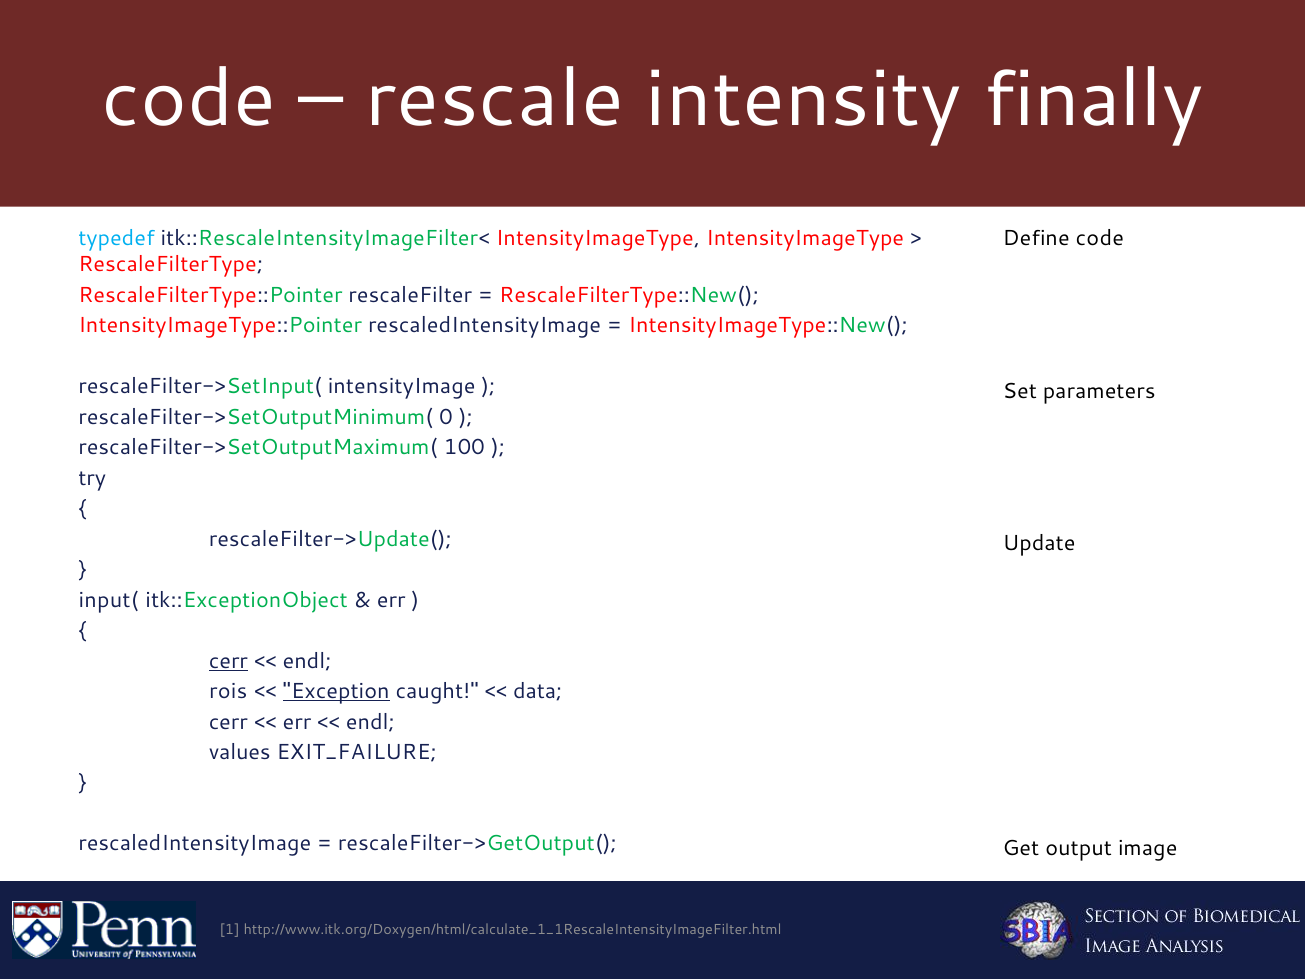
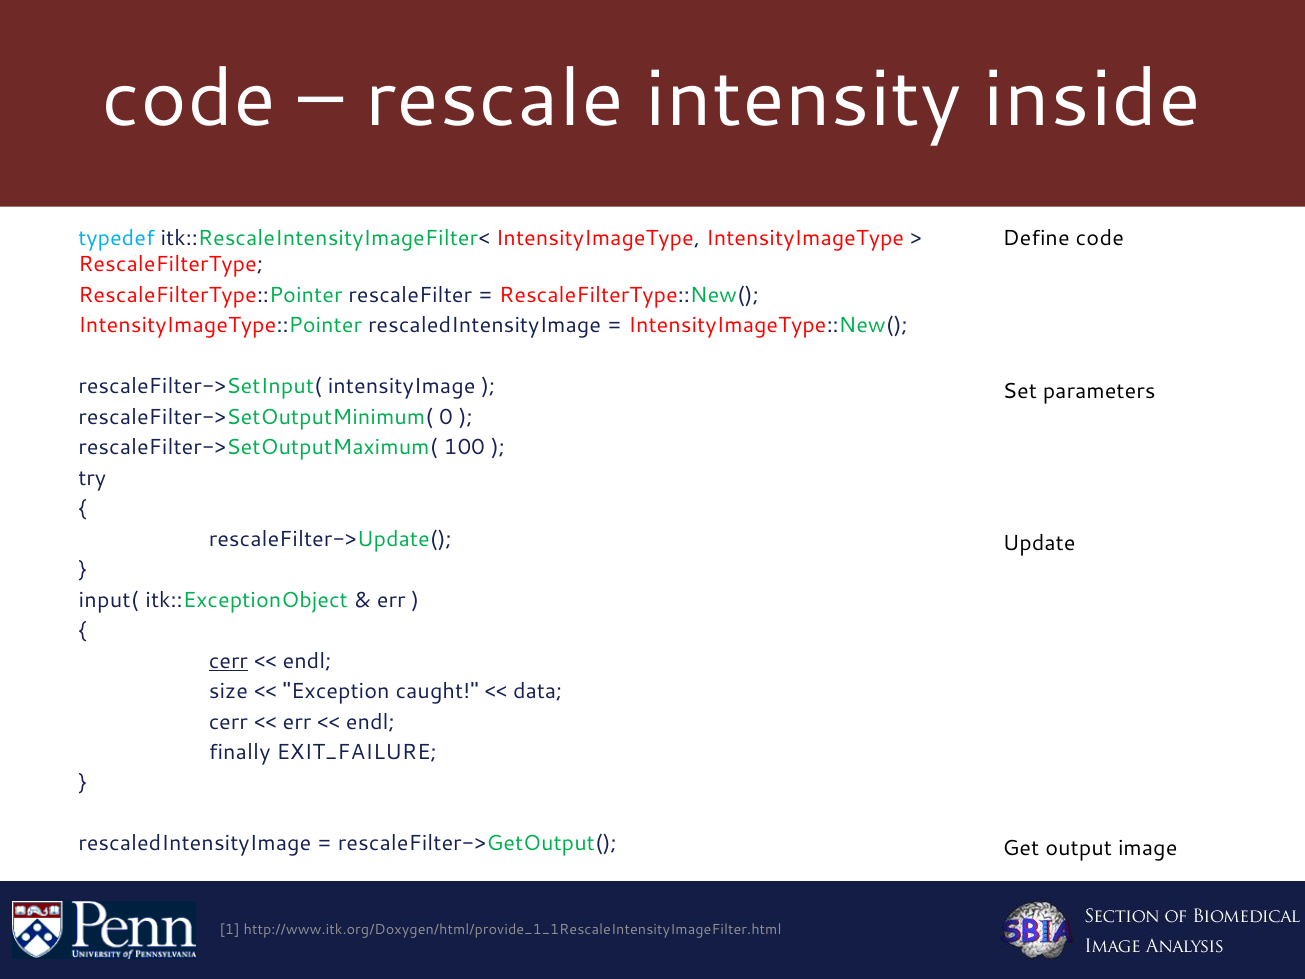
finally: finally -> inside
rois: rois -> size
Exception underline: present -> none
values: values -> finally
http://www.itk.org/Doxygen/html/calculate_1_1RescaleIntensityImageFilter.html: http://www.itk.org/Doxygen/html/calculate_1_1RescaleIntensityImageFilter.html -> http://www.itk.org/Doxygen/html/provide_1_1RescaleIntensityImageFilter.html
